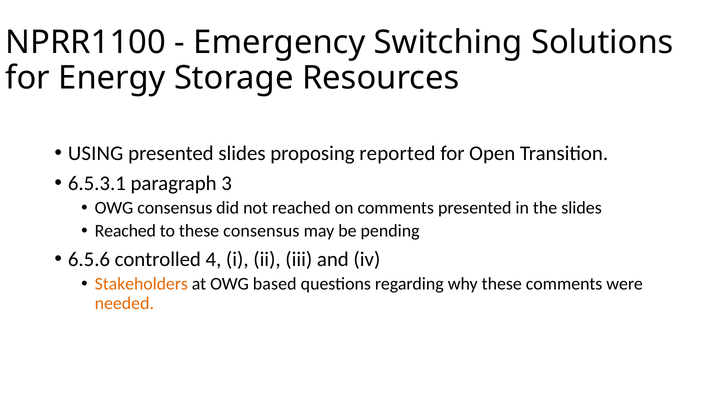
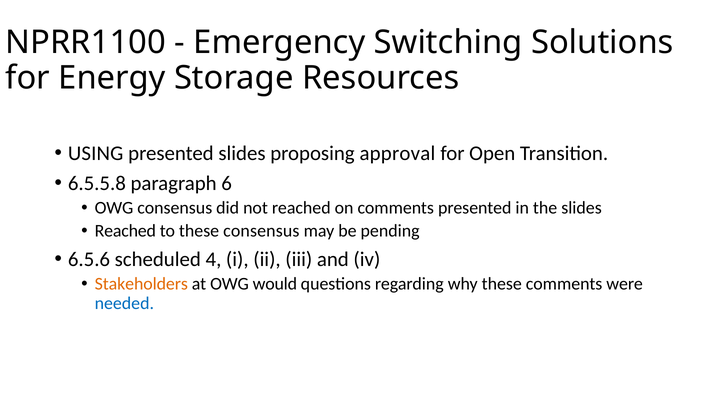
reported: reported -> approval
6.5.3.1: 6.5.3.1 -> 6.5.5.8
3: 3 -> 6
controlled: controlled -> scheduled
based: based -> would
needed colour: orange -> blue
